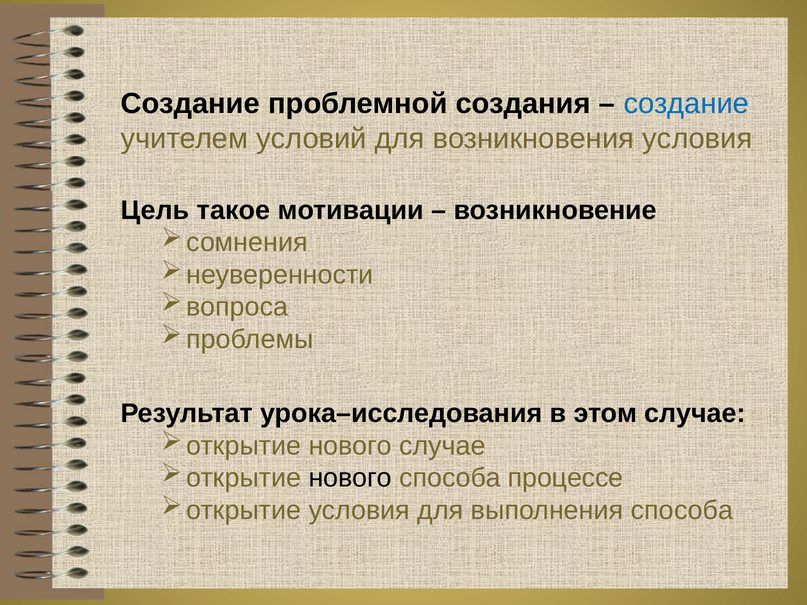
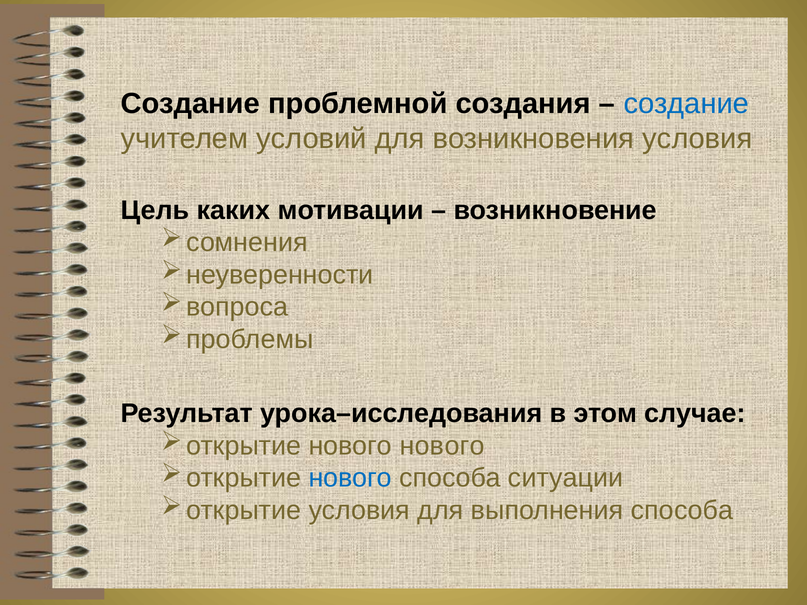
такое: такое -> каких
нового случае: случае -> нового
нового at (350, 478) colour: black -> blue
процессе: процессе -> ситуации
